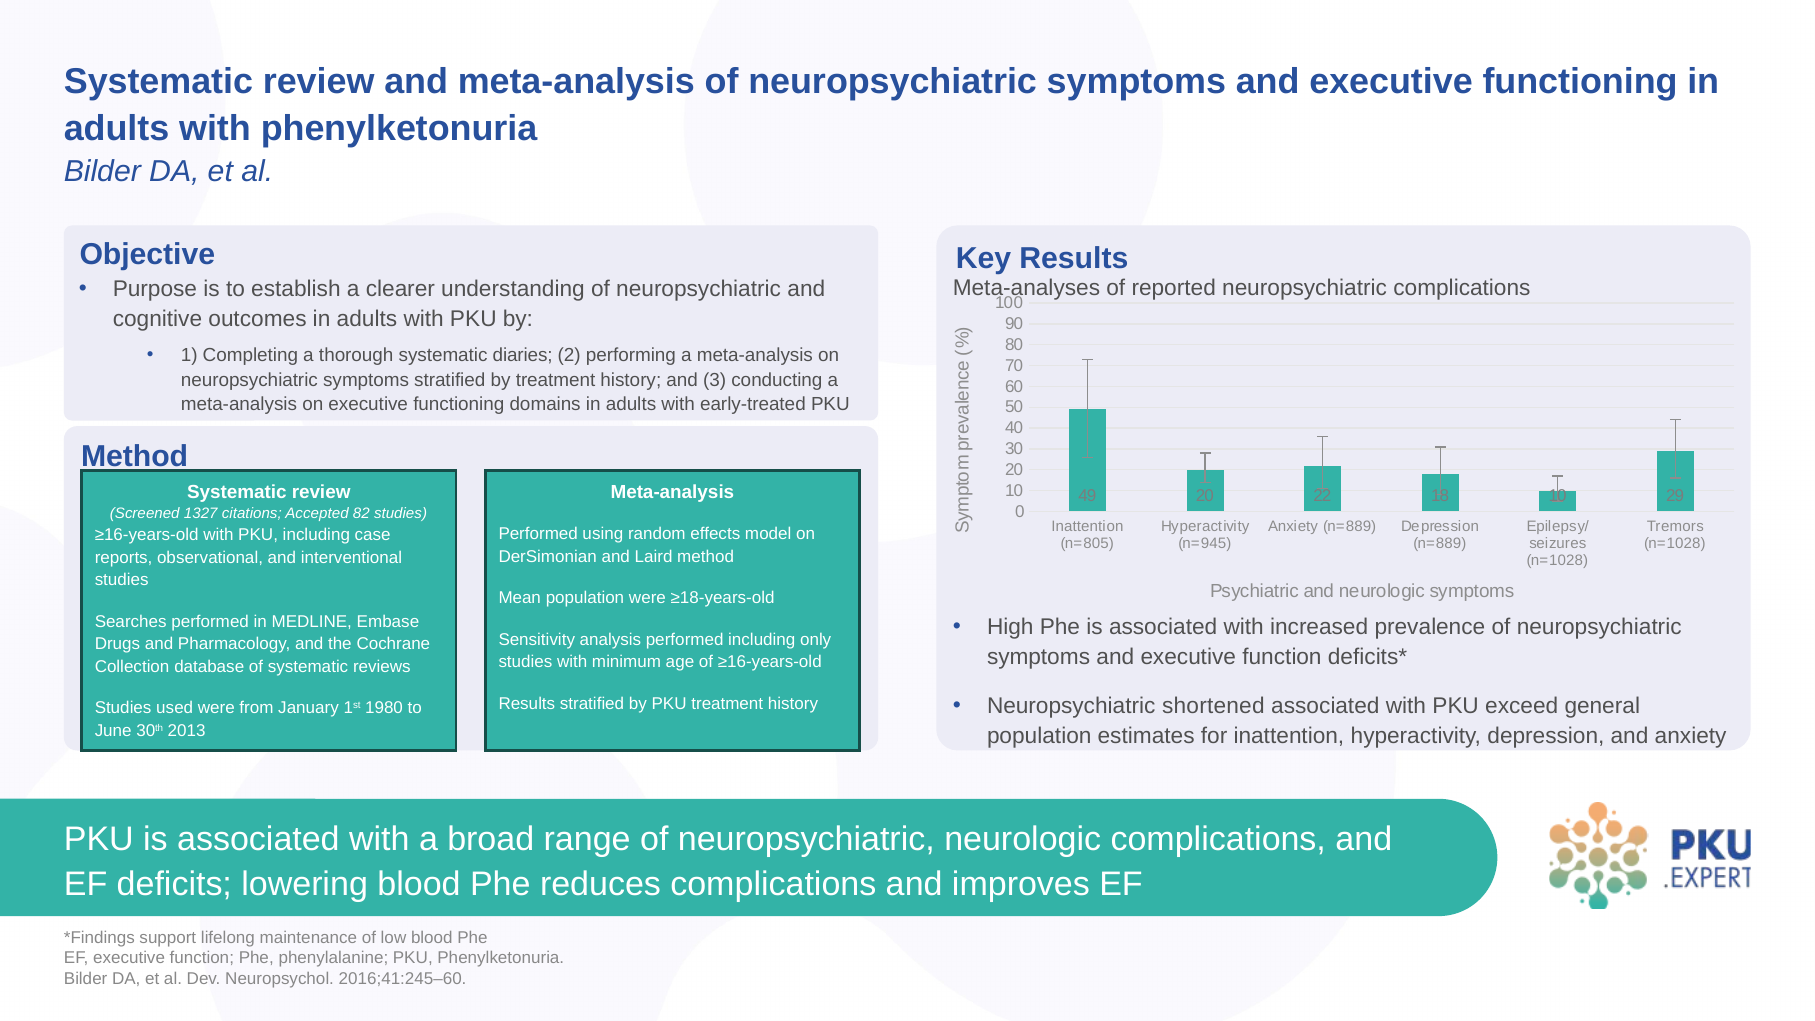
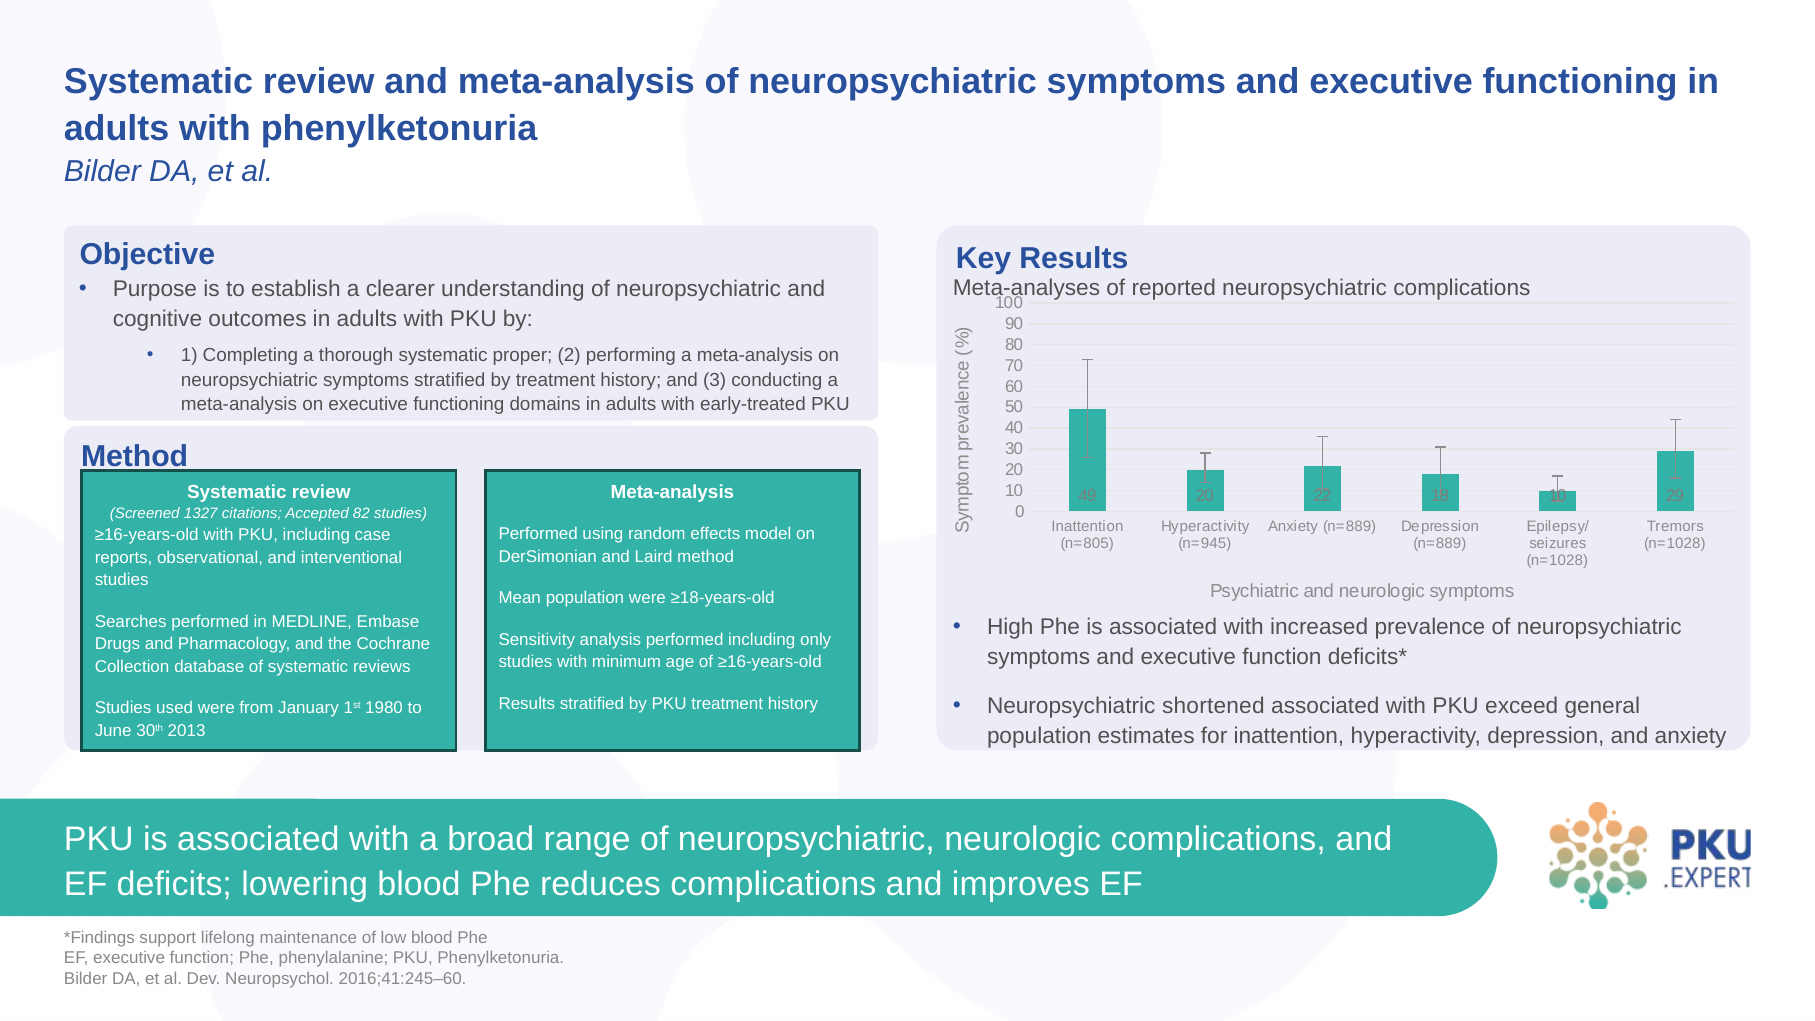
diaries: diaries -> proper
